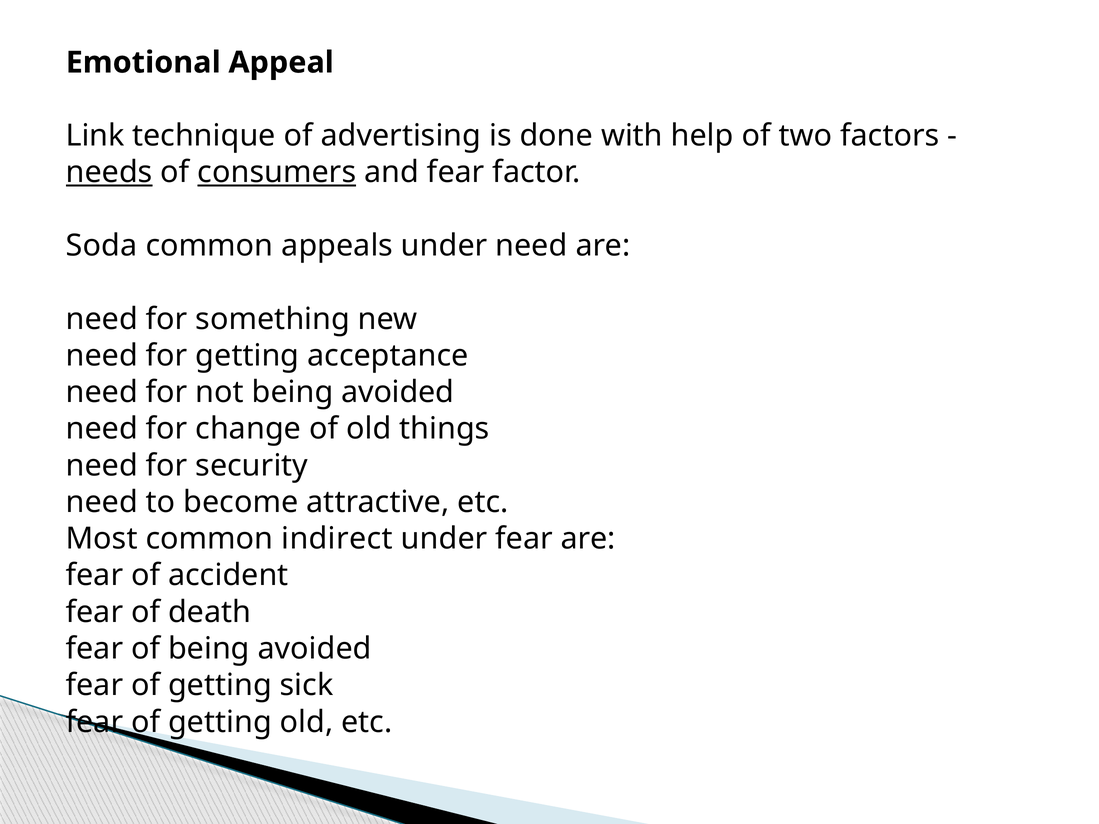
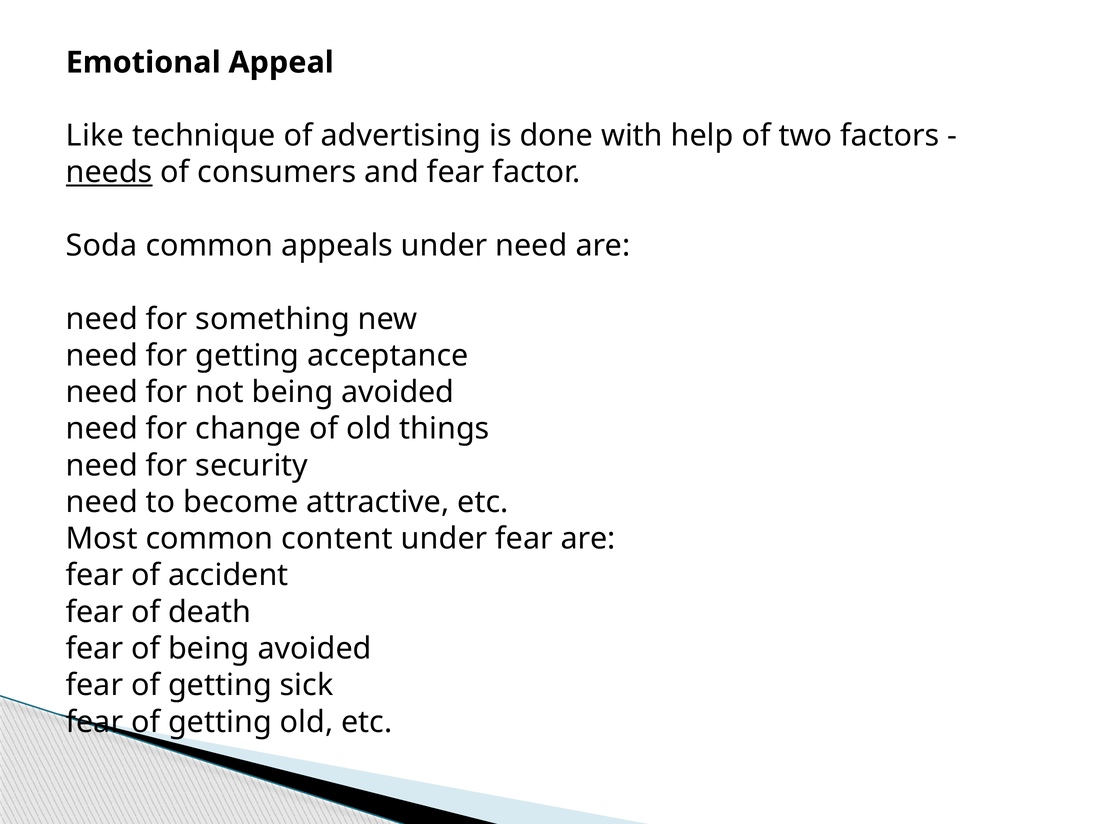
Link: Link -> Like
consumers underline: present -> none
indirect: indirect -> content
